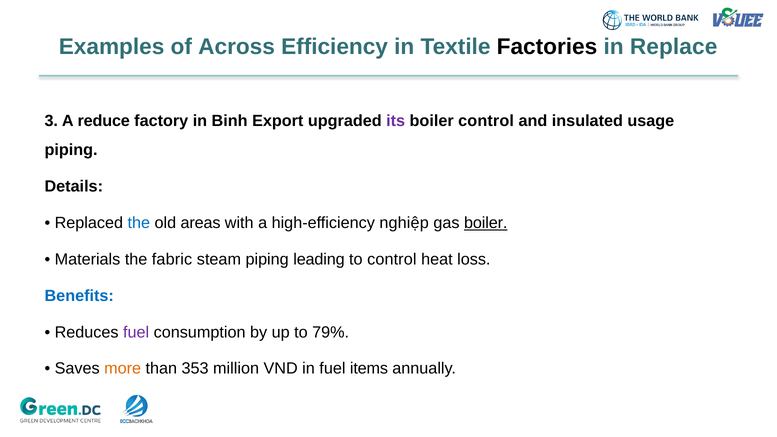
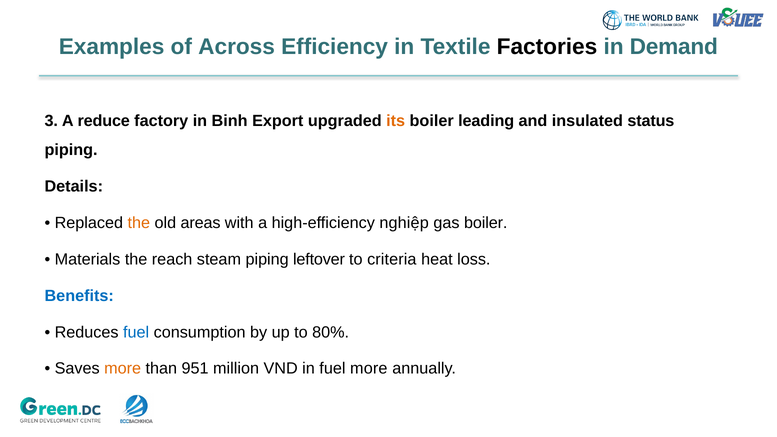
Replace: Replace -> Demand
its colour: purple -> orange
boiler control: control -> leading
usage: usage -> status
the at (139, 223) colour: blue -> orange
boiler at (486, 223) underline: present -> none
fabric: fabric -> reach
leading: leading -> leftover
to control: control -> criteria
fuel at (136, 332) colour: purple -> blue
79%: 79% -> 80%
353: 353 -> 951
fuel items: items -> more
